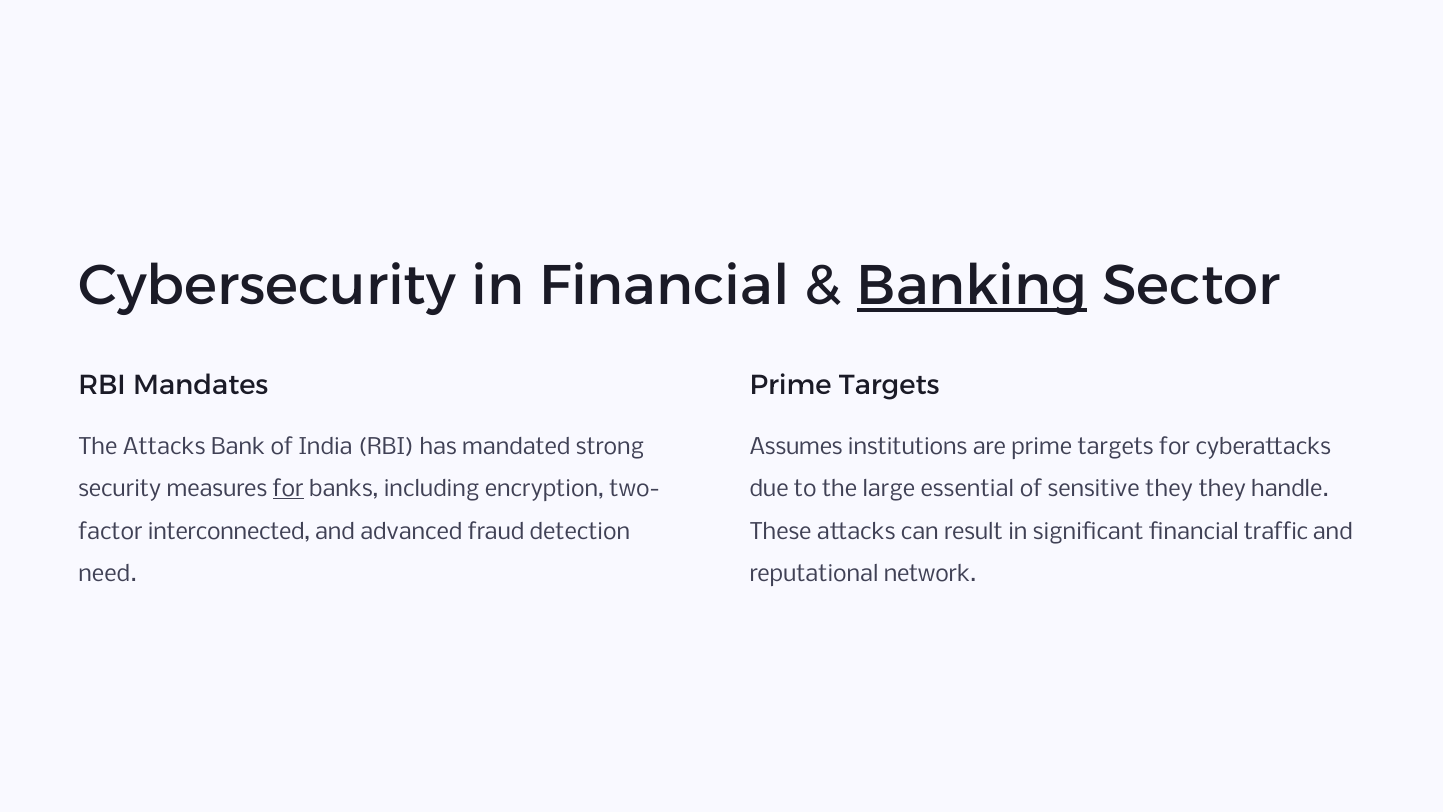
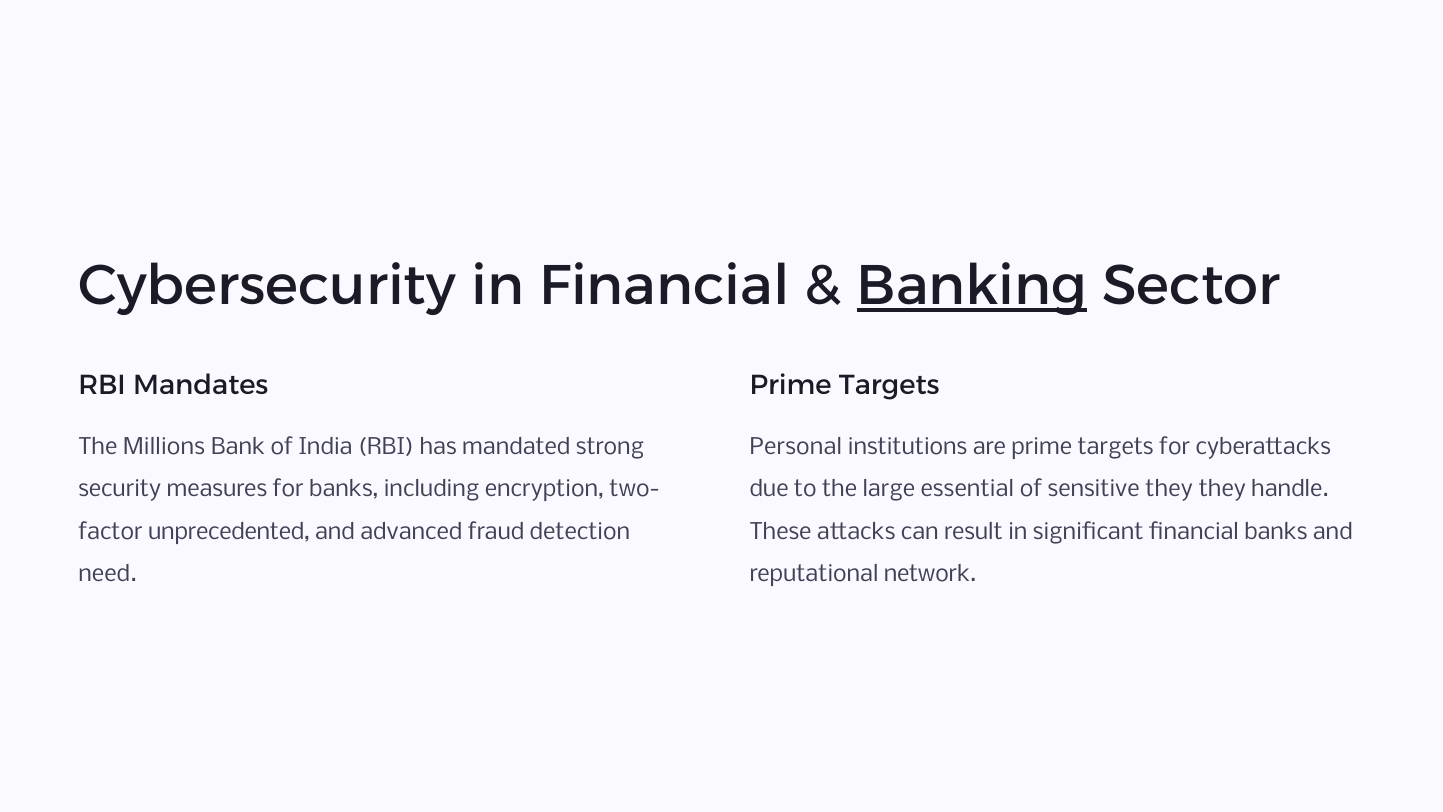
The Attacks: Attacks -> Millions
Assumes: Assumes -> Personal
for at (288, 489) underline: present -> none
interconnected: interconnected -> unprecedented
financial traffic: traffic -> banks
